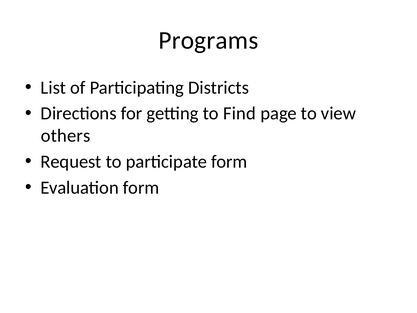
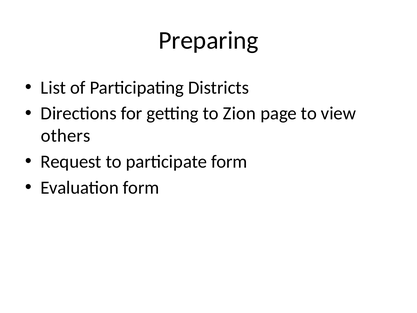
Programs: Programs -> Preparing
Find: Find -> Zion
